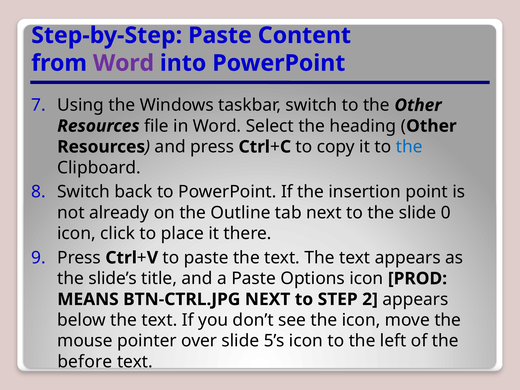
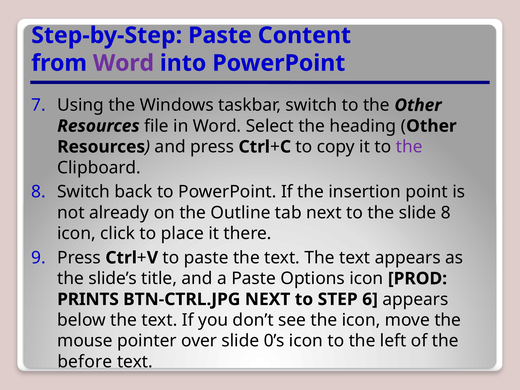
the at (409, 147) colour: blue -> purple
slide 0: 0 -> 8
MEANS: MEANS -> PRINTS
2: 2 -> 6
5’s: 5’s -> 0’s
